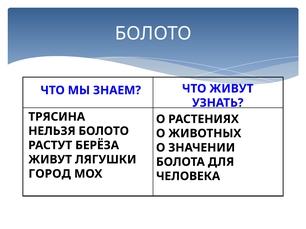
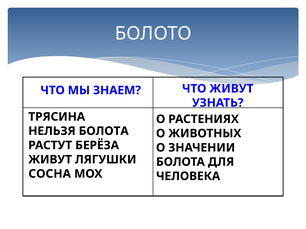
НЕЛЬЗЯ БОЛОТО: БОЛОТО -> БОЛОТА
ГОРОД: ГОРОД -> СОСНА
